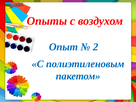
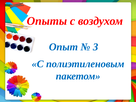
2: 2 -> 3
